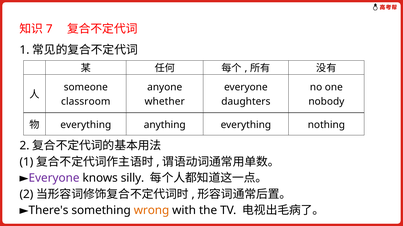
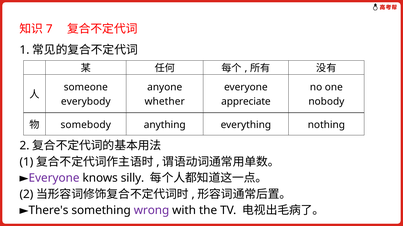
classroom: classroom -> everybody
daughters: daughters -> appreciate
everything at (86, 125): everything -> somebody
wrong colour: orange -> purple
